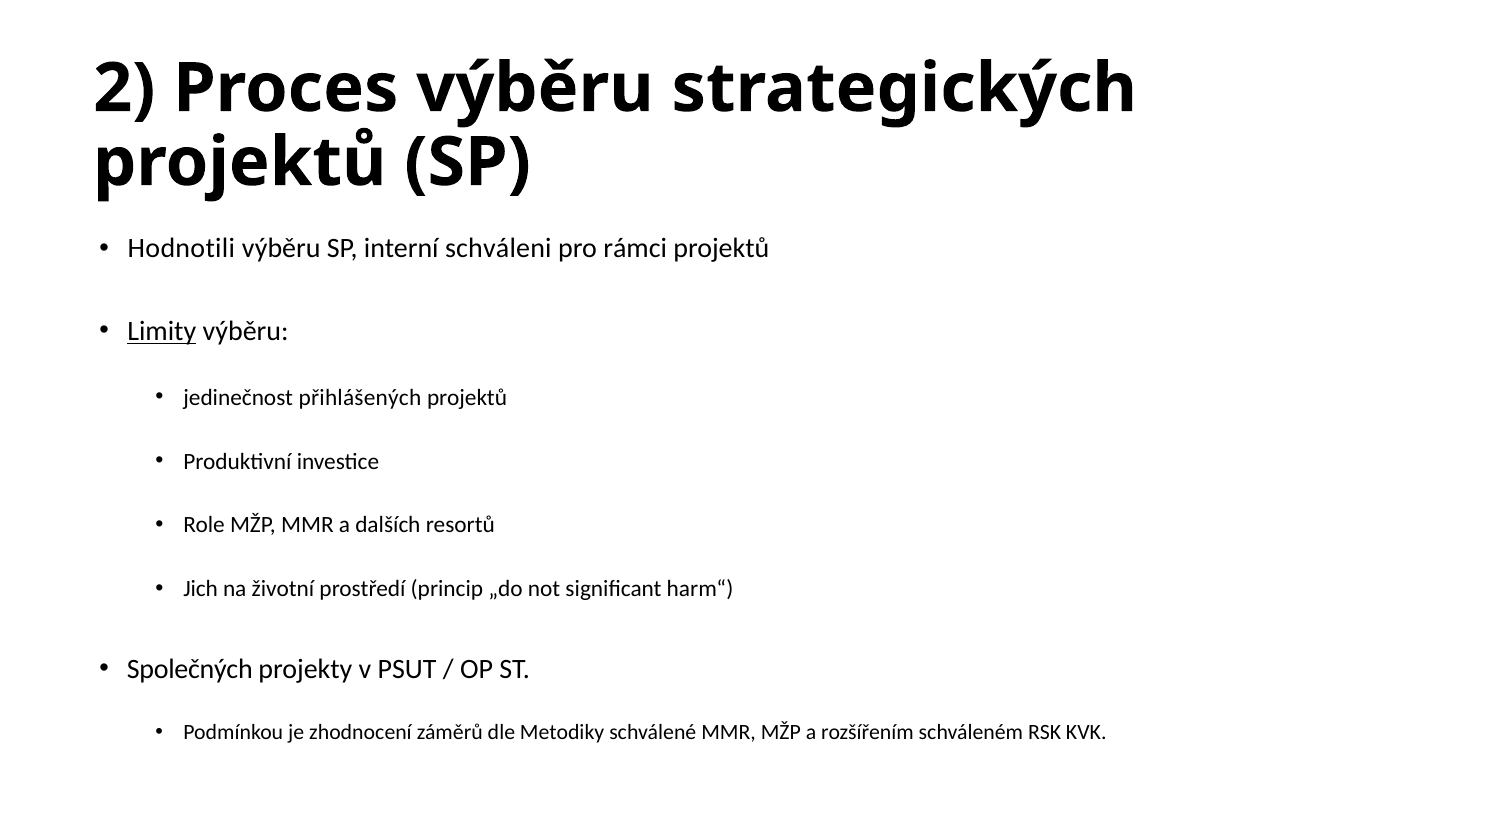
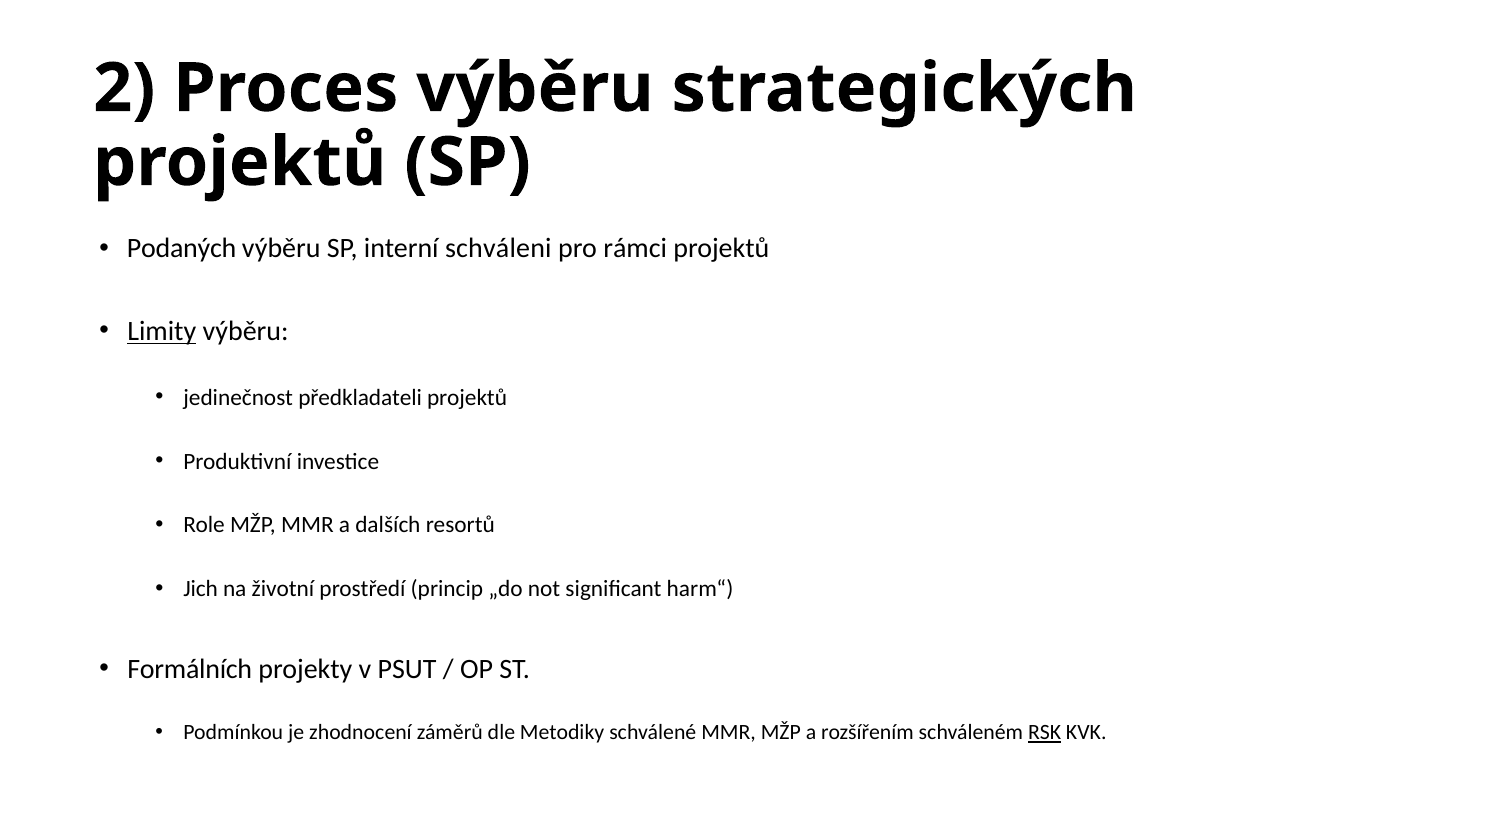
Hodnotili: Hodnotili -> Podaných
přihlášených: přihlášených -> předkladateli
Společných: Společných -> Formálních
RSK underline: none -> present
